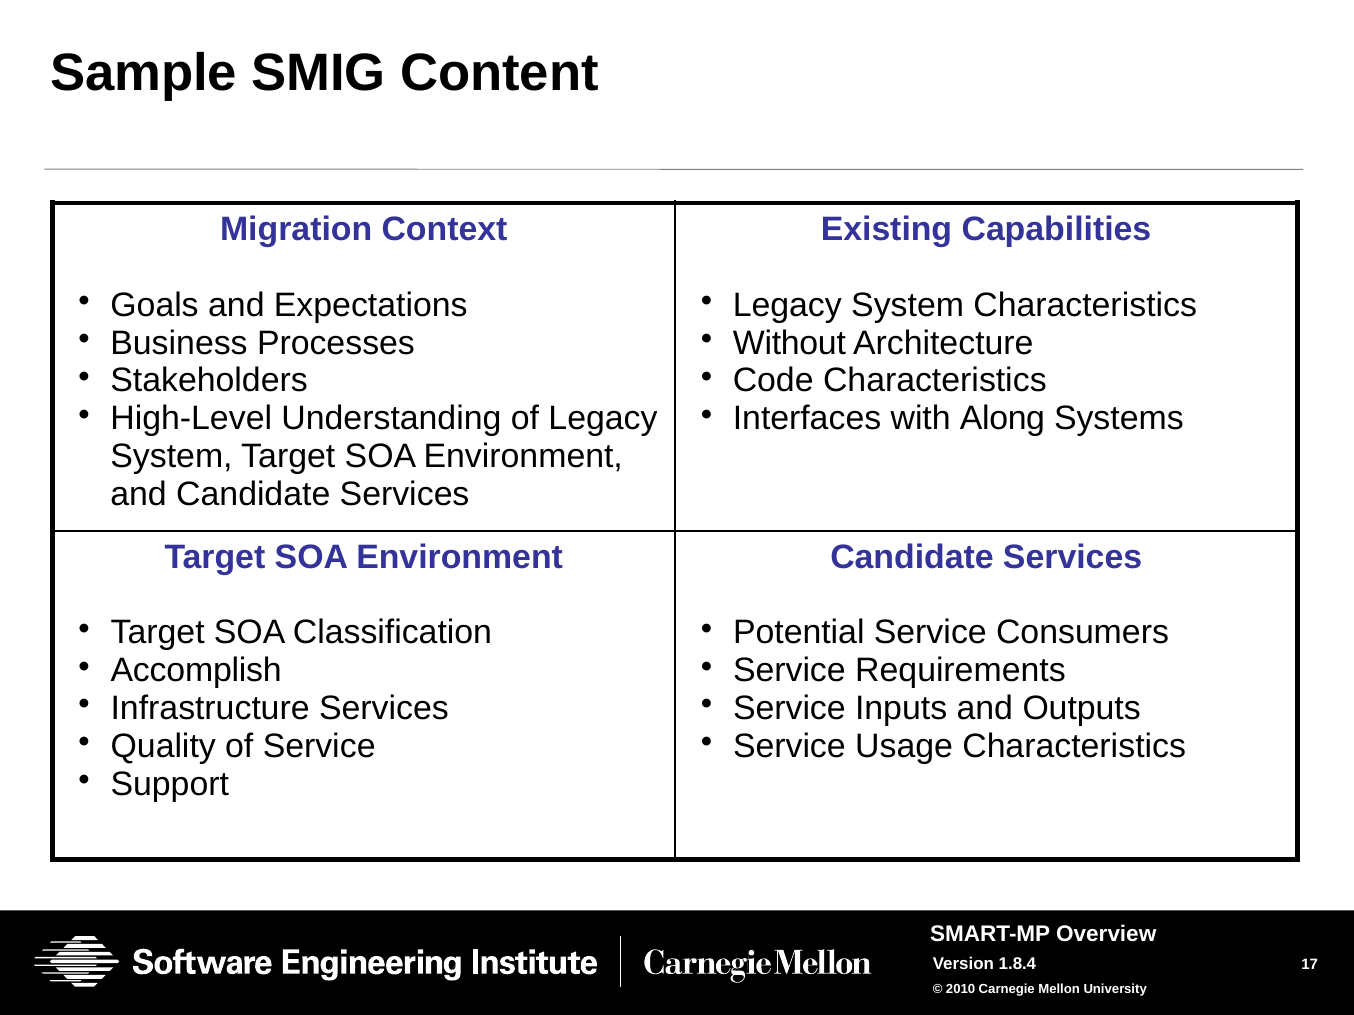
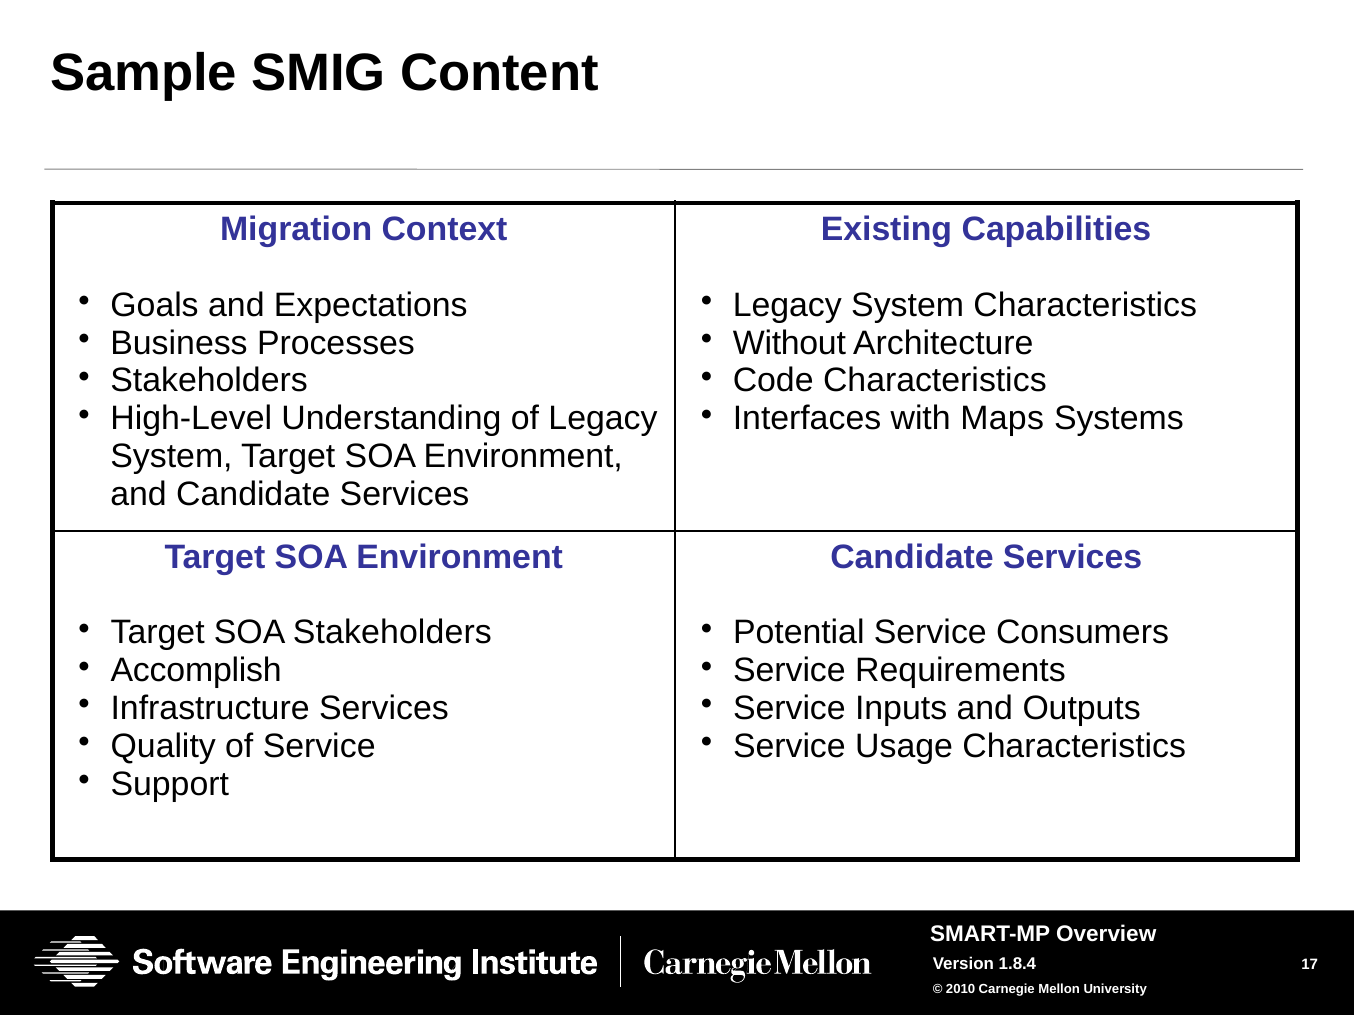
Along: Along -> Maps
SOA Classification: Classification -> Stakeholders
